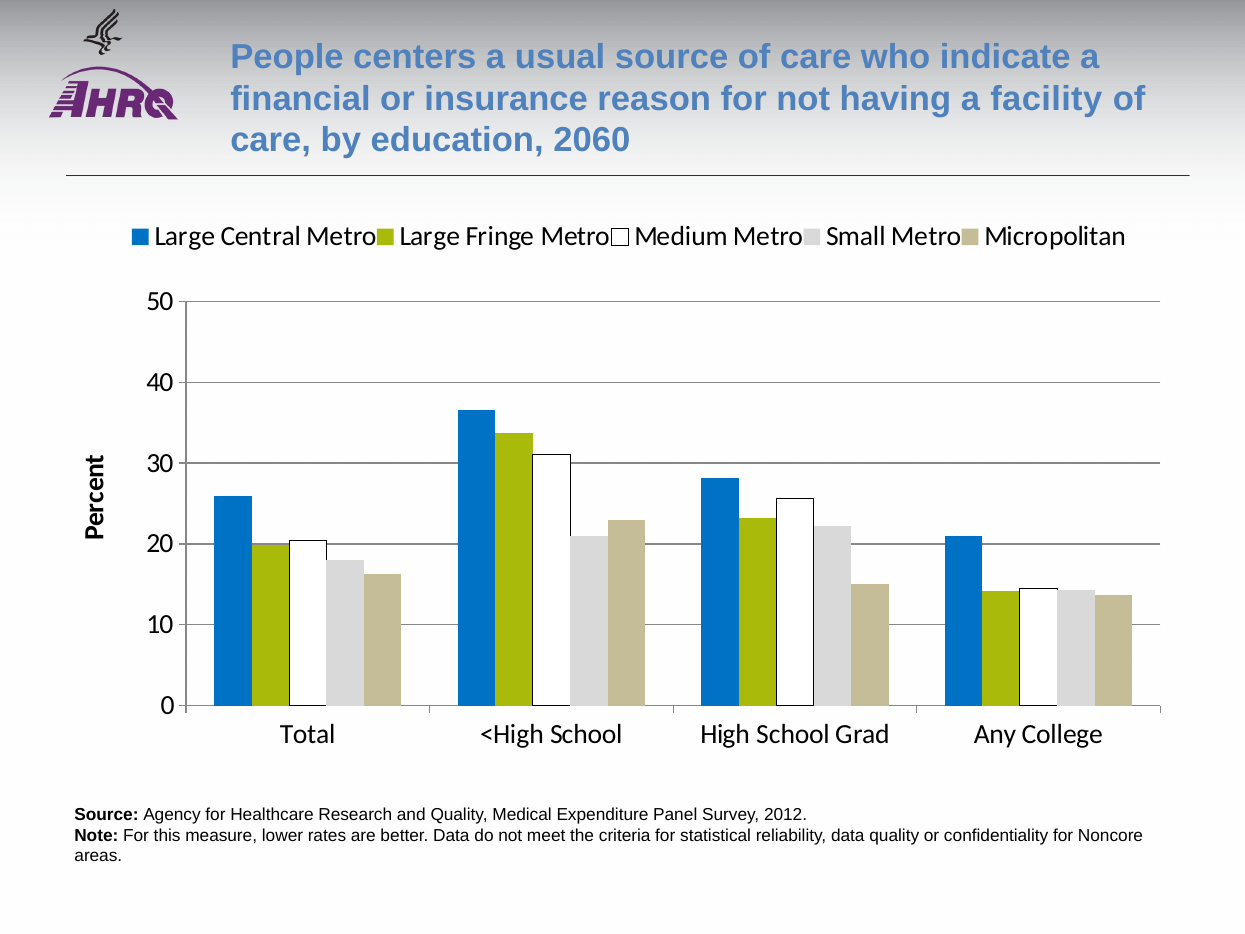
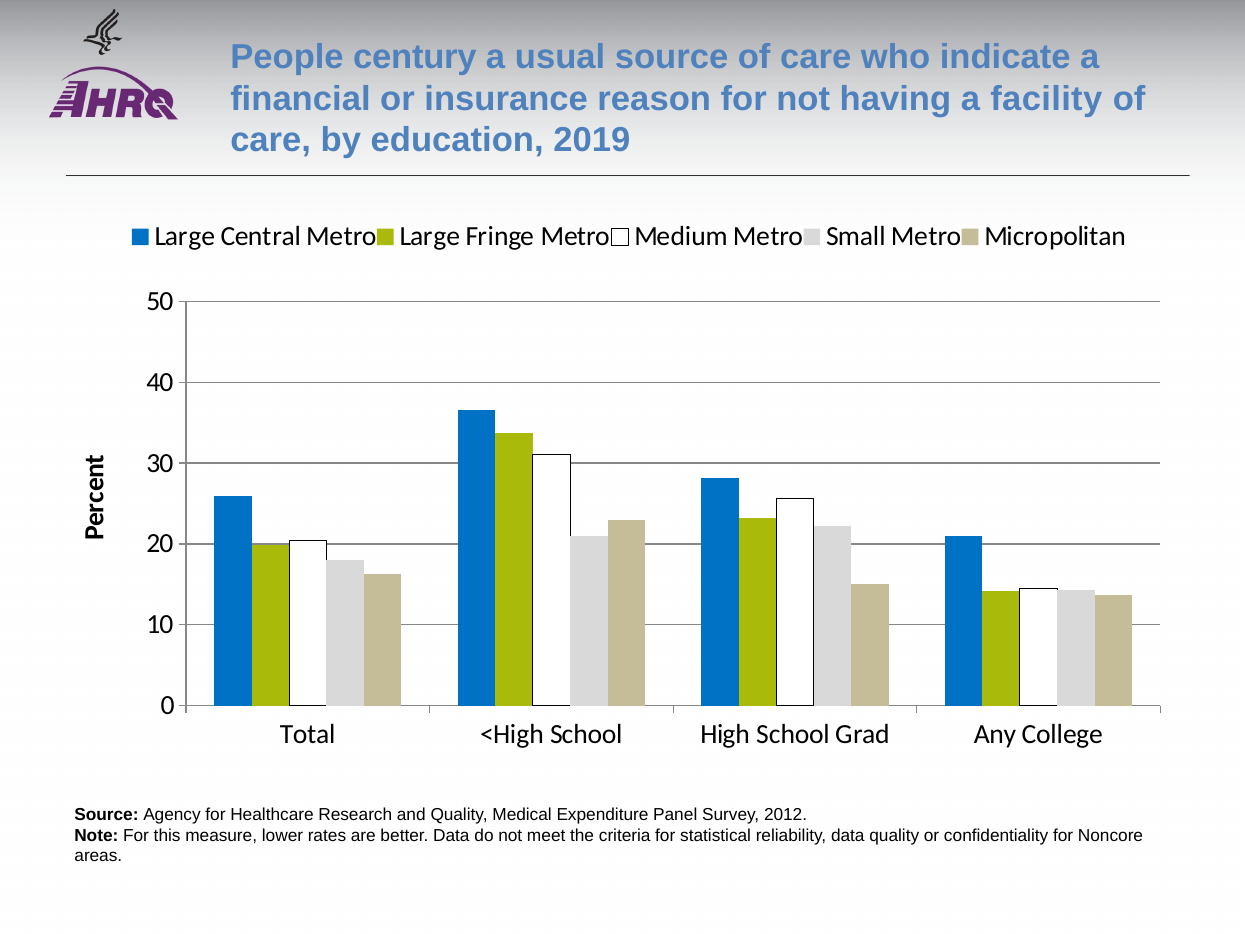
centers: centers -> century
2060: 2060 -> 2019
